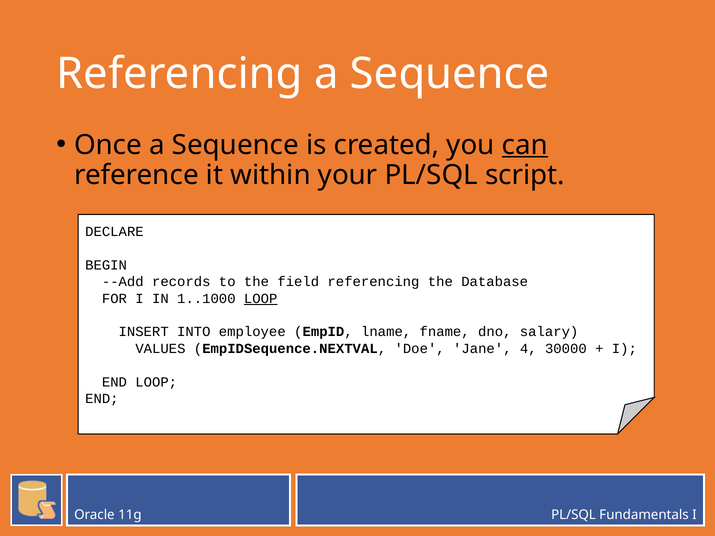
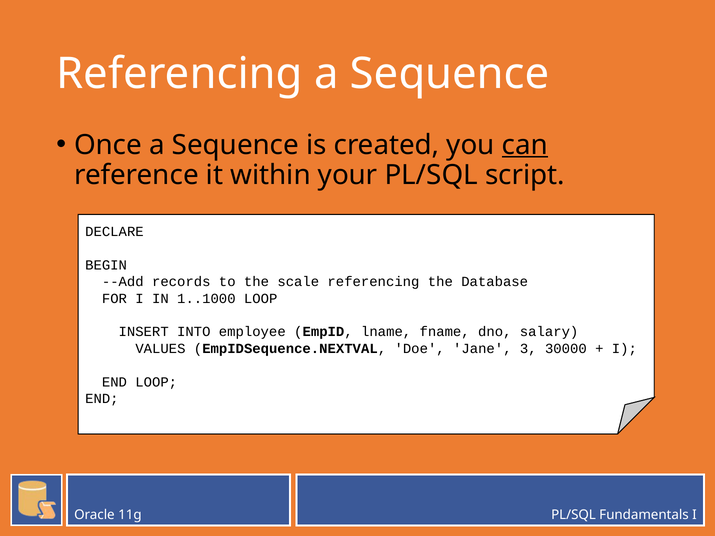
field: field -> scale
LOOP at (261, 299) underline: present -> none
4: 4 -> 3
